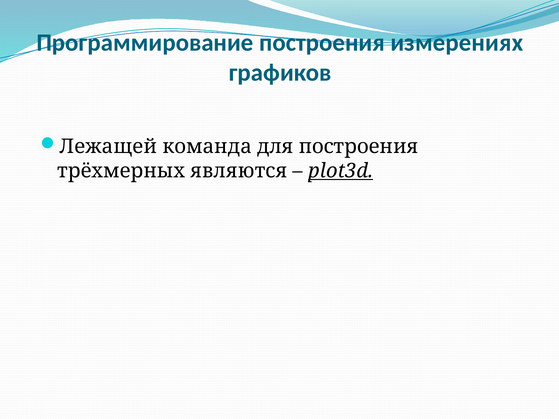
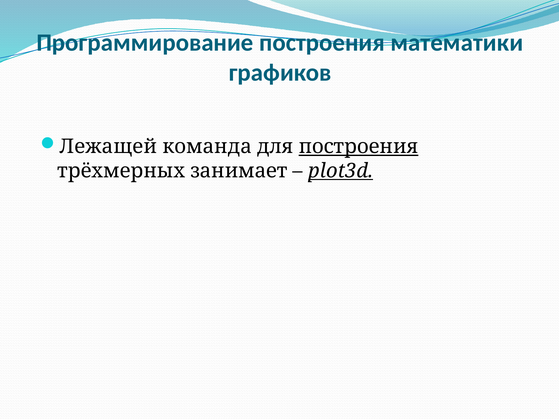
измерениях: измерениях -> математики
построения at (358, 147) underline: none -> present
являются: являются -> занимает
